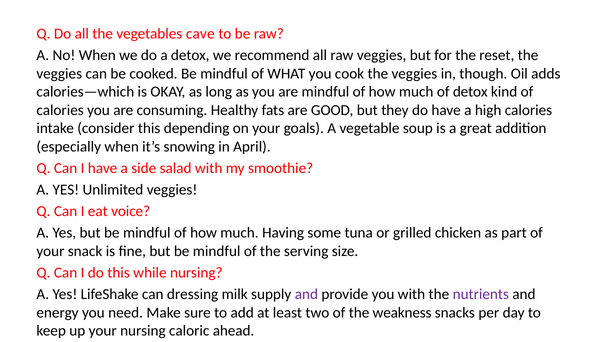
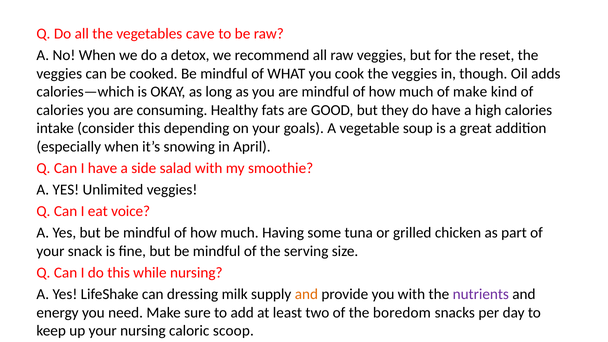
of detox: detox -> make
and at (306, 294) colour: purple -> orange
weakness: weakness -> boredom
ahead: ahead -> scoop
